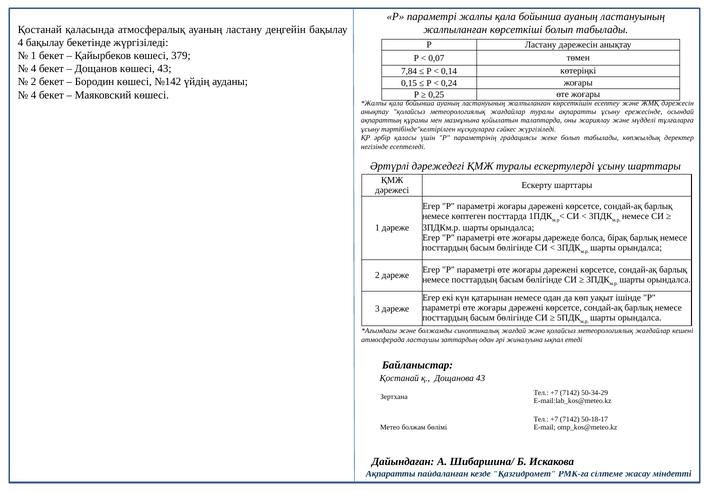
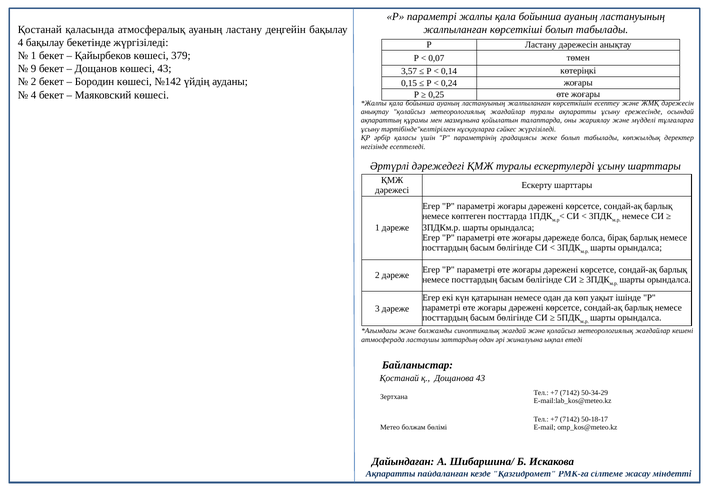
4 at (34, 69): 4 -> 9
7,84: 7,84 -> 3,57
